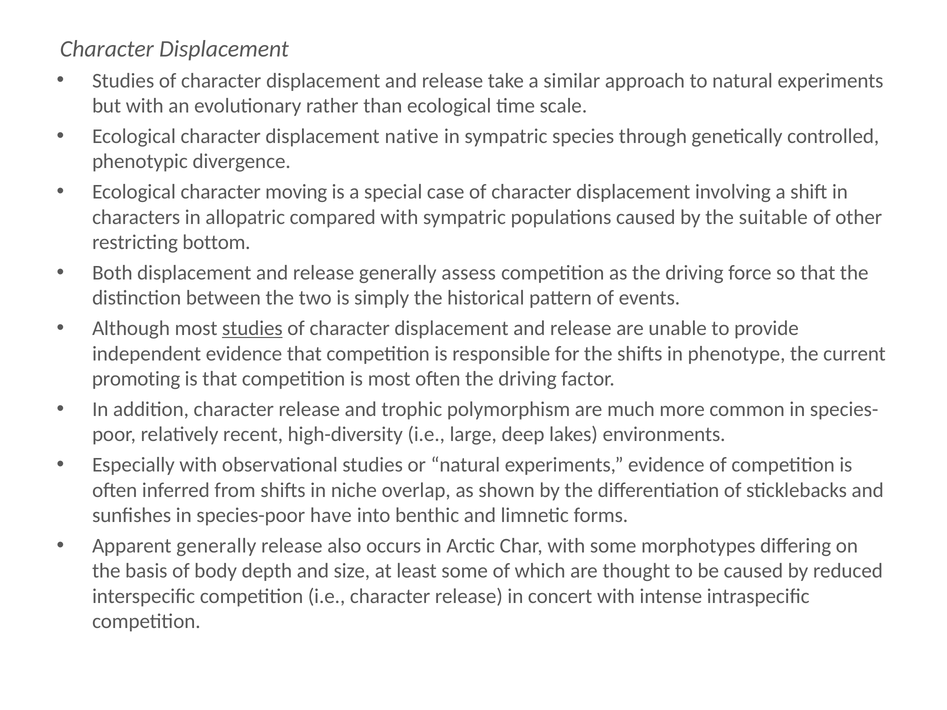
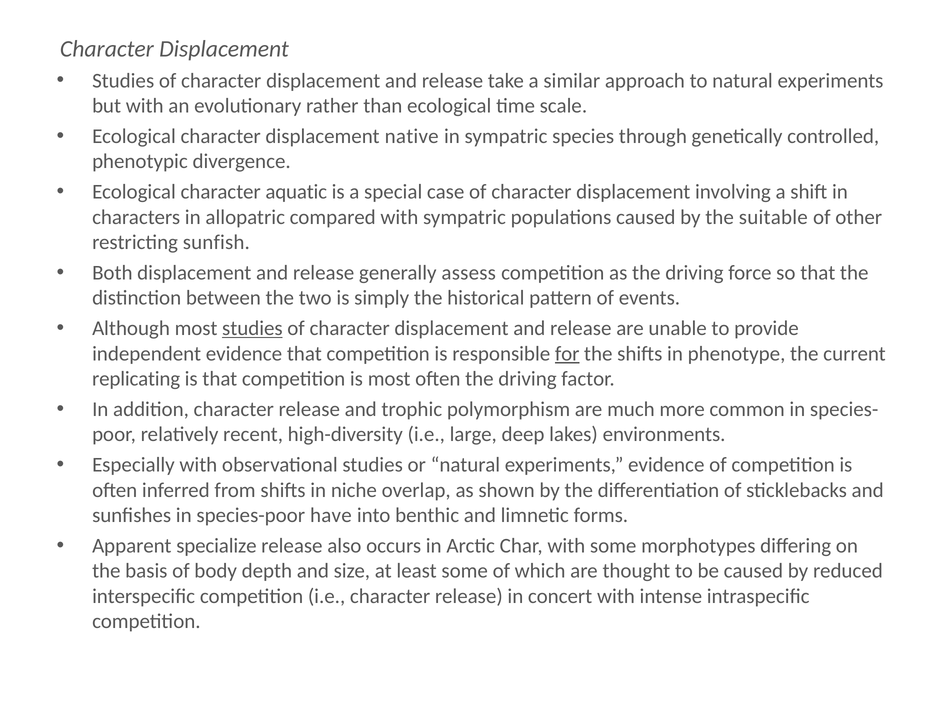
moving: moving -> aquatic
bottom: bottom -> sunfish
for underline: none -> present
promoting: promoting -> replicating
Apparent generally: generally -> specialize
